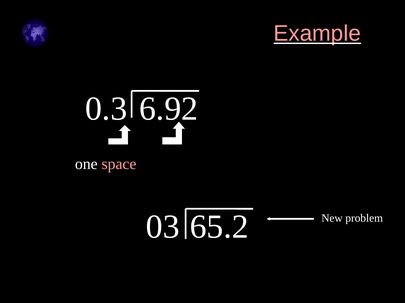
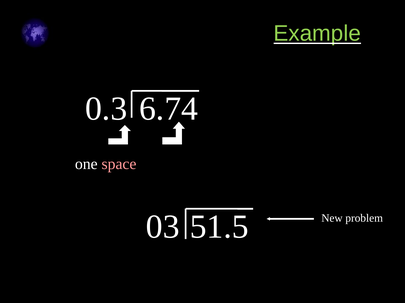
Example colour: pink -> light green
6.92: 6.92 -> 6.74
65.2: 65.2 -> 51.5
